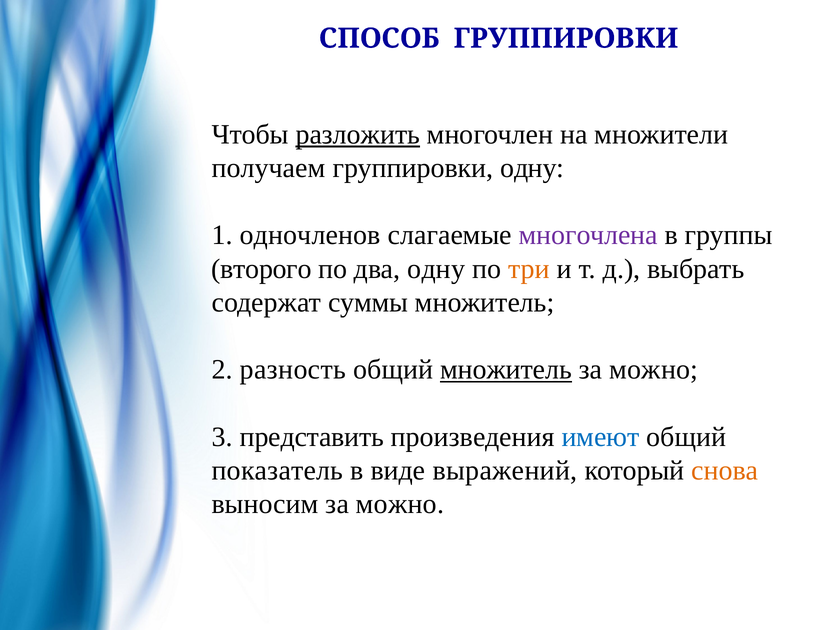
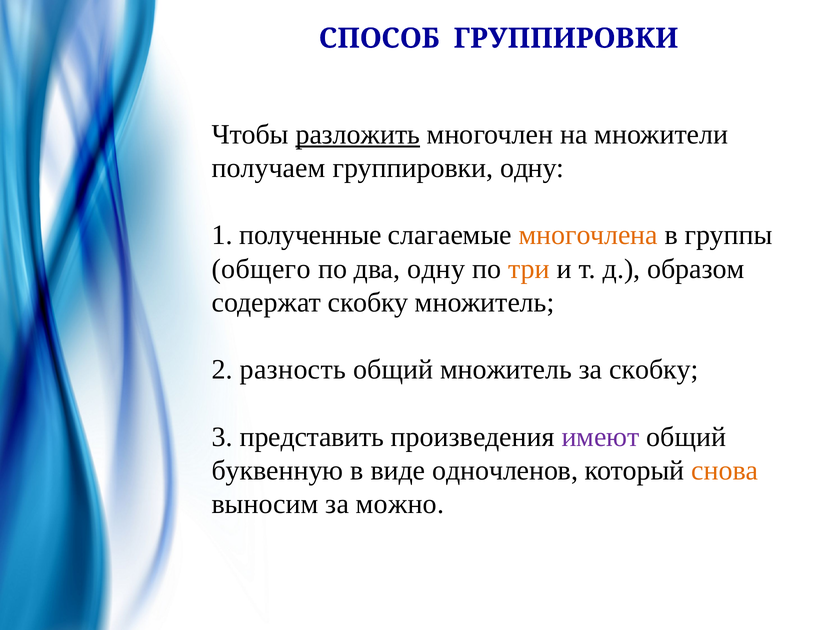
одночленов: одночленов -> полученные
многочлена colour: purple -> orange
второго: второго -> общего
выбрать: выбрать -> образом
содержат суммы: суммы -> скобку
множитель at (506, 370) underline: present -> none
можно at (654, 370): можно -> скобку
имеют colour: blue -> purple
показатель: показатель -> буквенную
выражений: выражений -> одночленов
